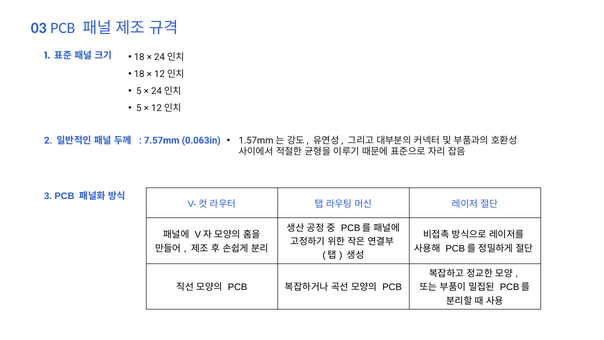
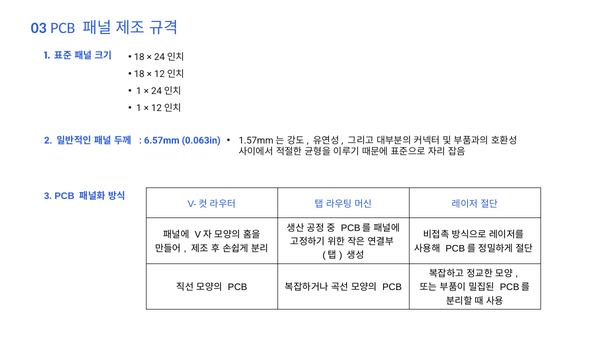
5 at (139, 91): 5 -> 1
5 at (139, 108): 5 -> 1
7.57mm: 7.57mm -> 6.57mm
